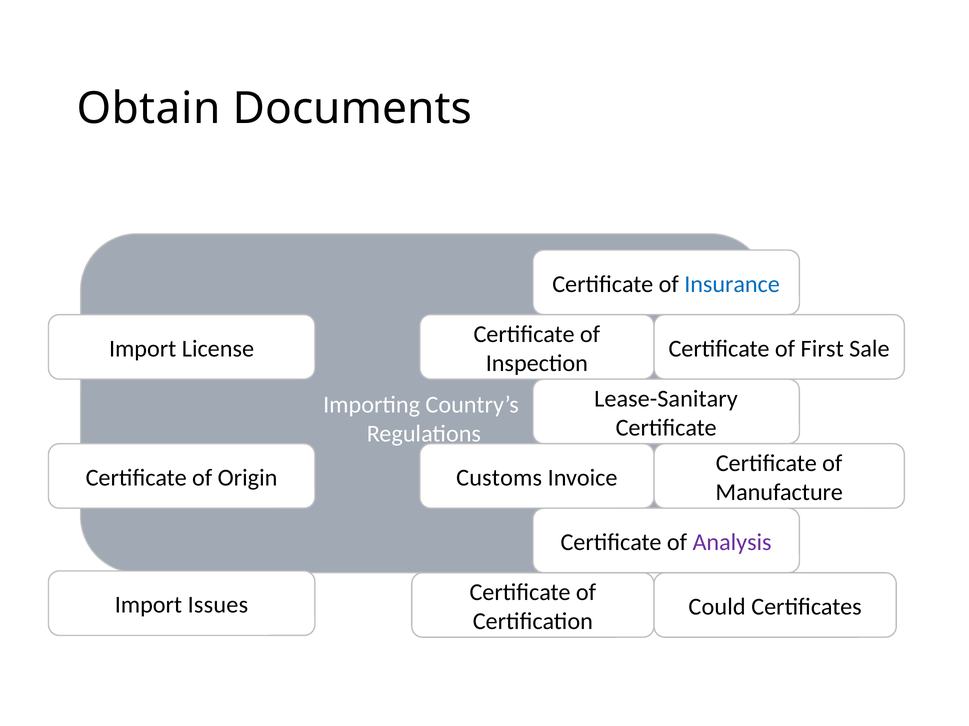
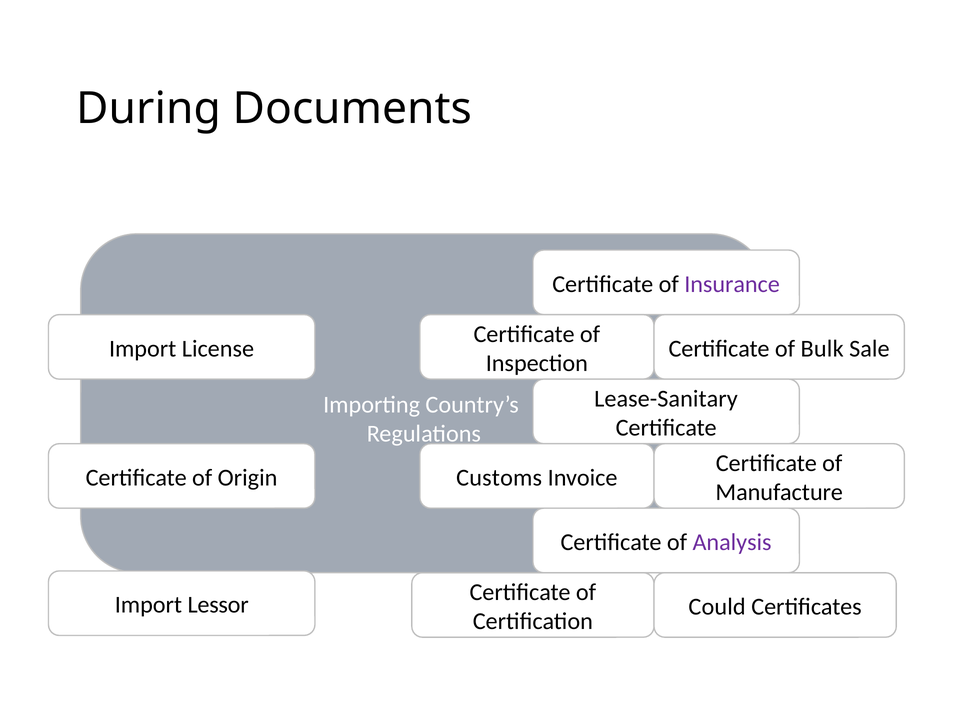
Obtain: Obtain -> During
Insurance colour: blue -> purple
First: First -> Bulk
Issues: Issues -> Lessor
